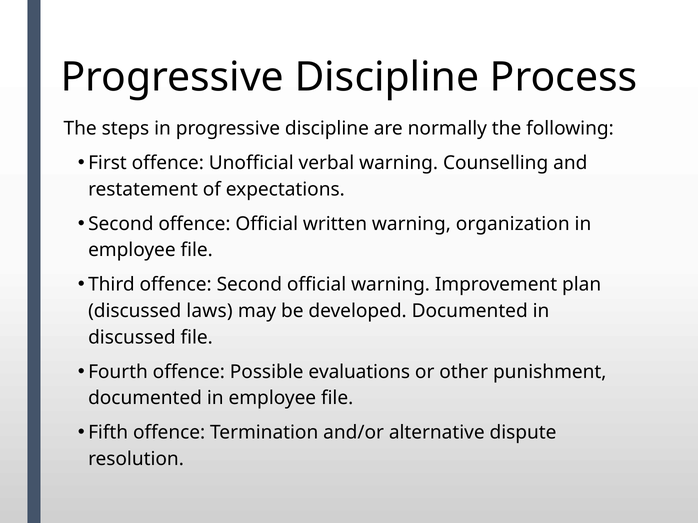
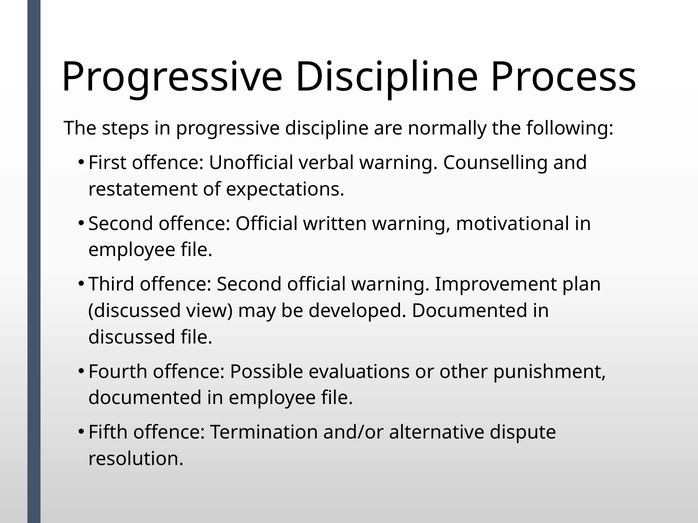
organization: organization -> motivational
laws: laws -> view
